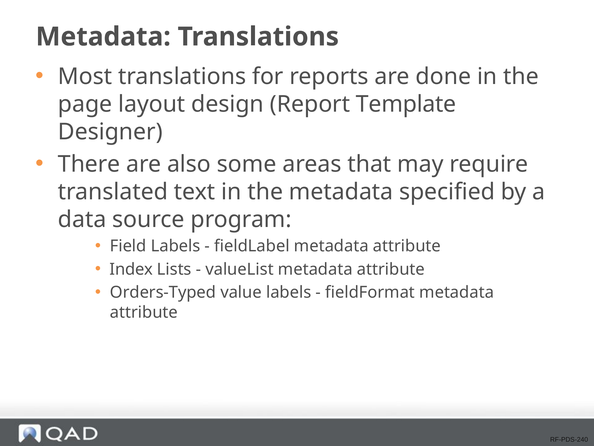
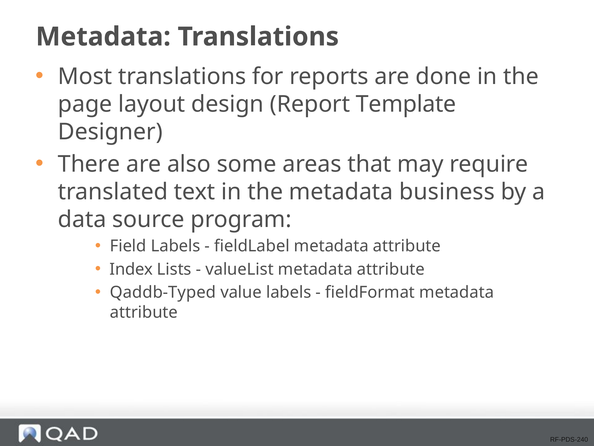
specified: specified -> business
Orders-Typed: Orders-Typed -> Qaddb-Typed
